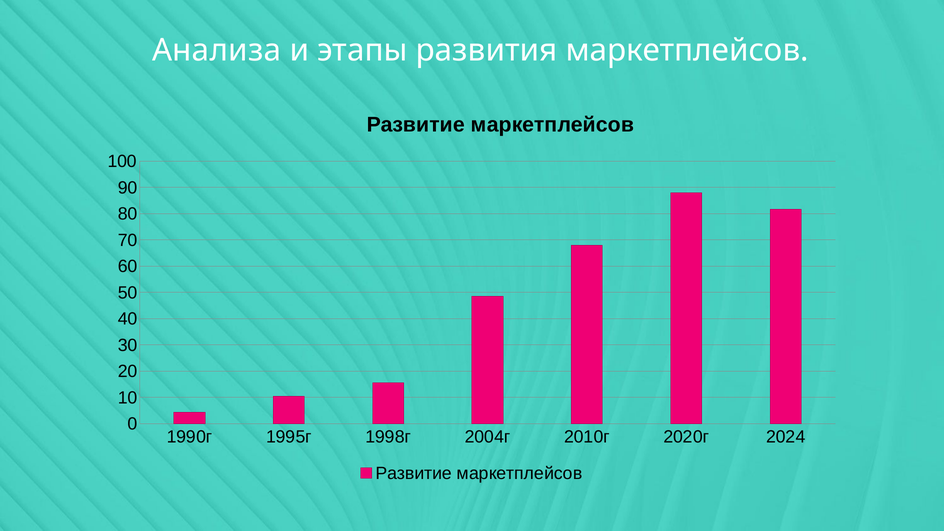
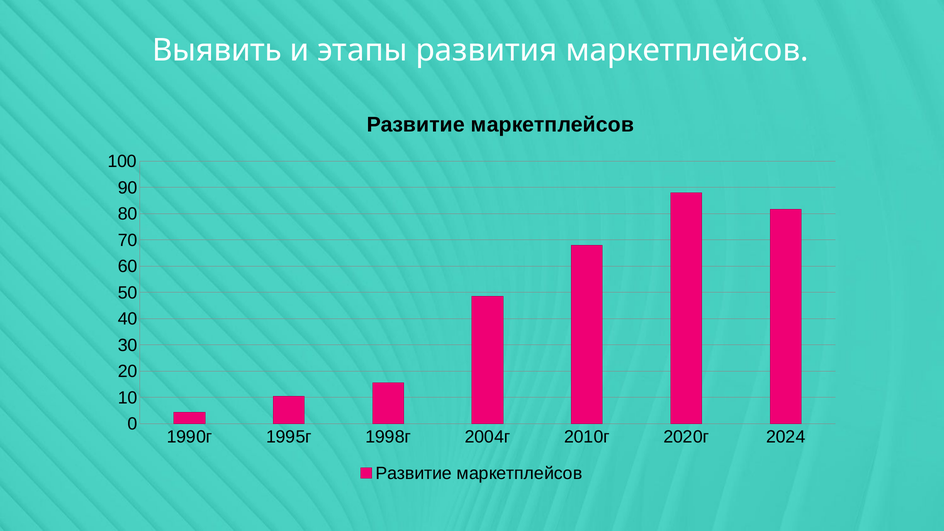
Анализа: Анализа -> Выявить
